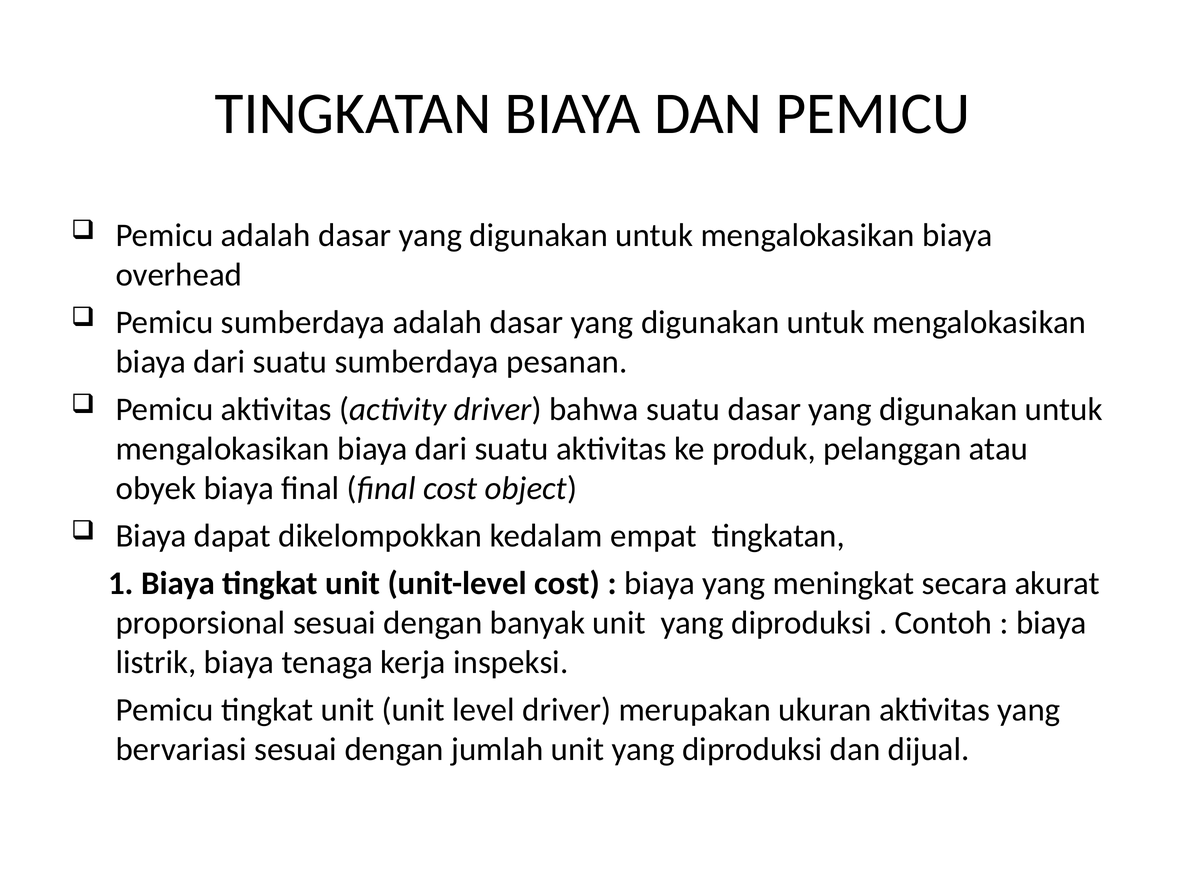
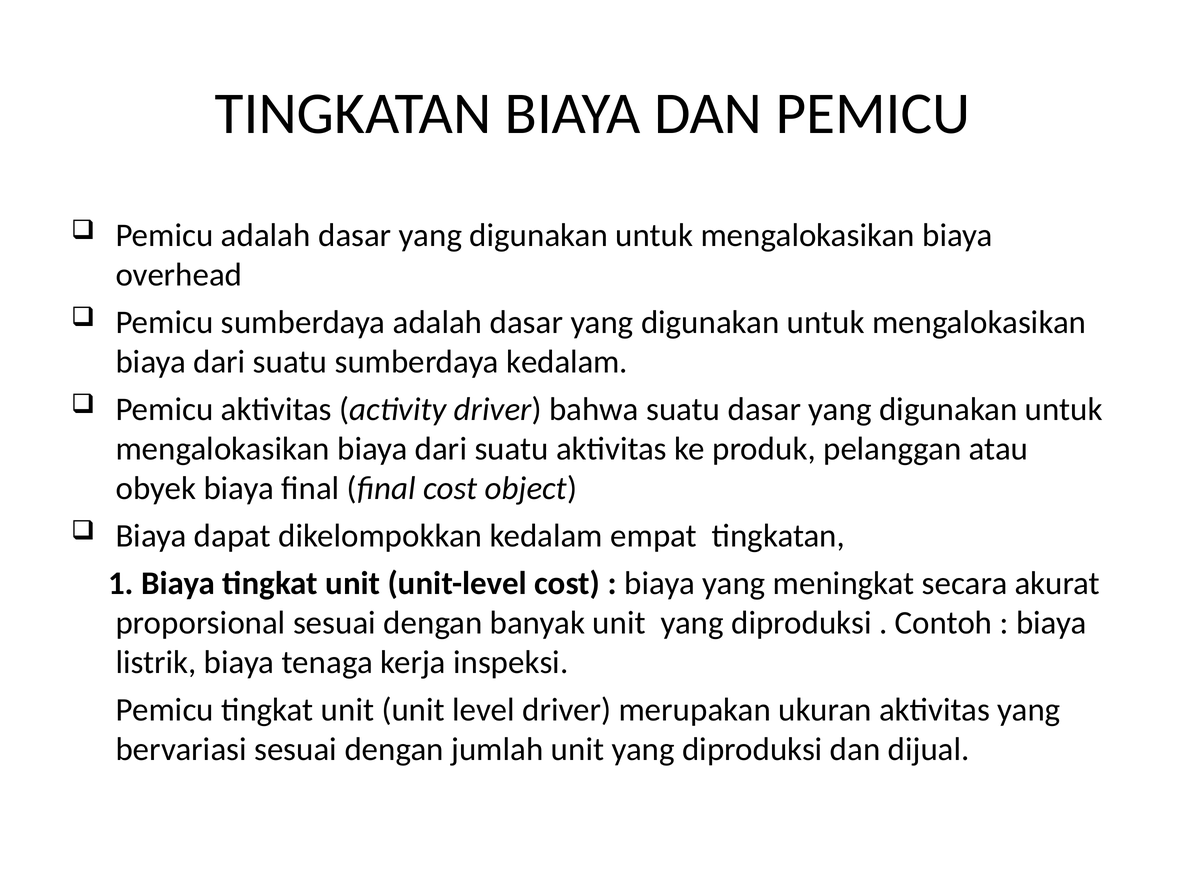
sumberdaya pesanan: pesanan -> kedalam
